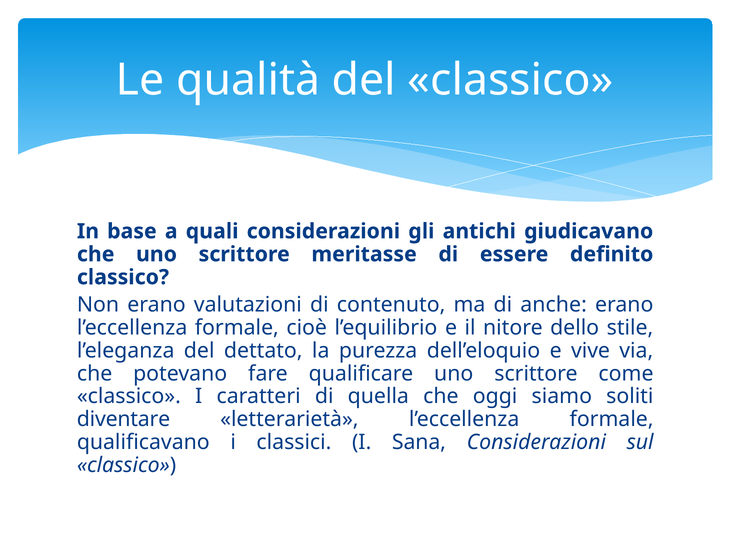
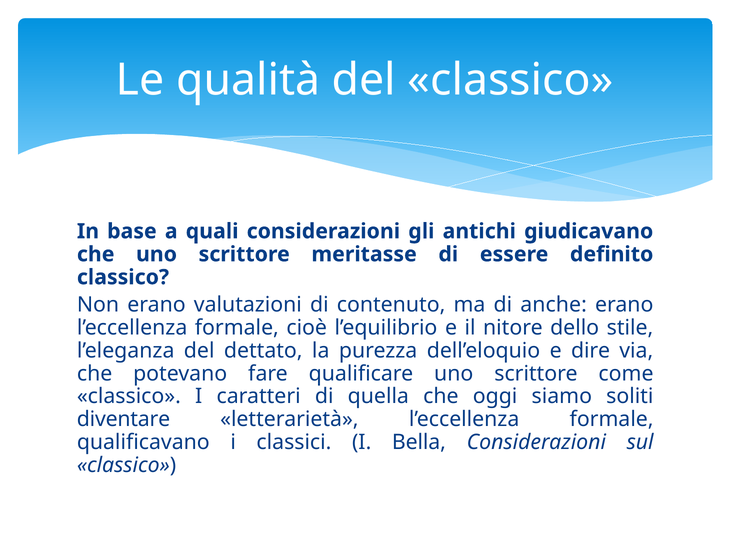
vive: vive -> dire
Sana: Sana -> Bella
